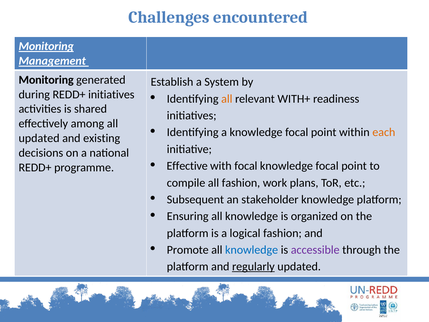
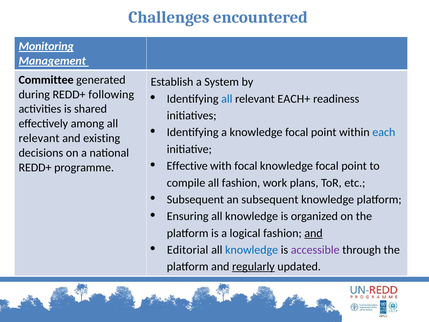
Monitoring at (46, 80): Monitoring -> Committee
REDD+ initiatives: initiatives -> following
all at (227, 99) colour: orange -> blue
WITH+: WITH+ -> EACH+
each colour: orange -> blue
updated at (39, 138): updated -> relevant
an stakeholder: stakeholder -> subsequent
and at (314, 233) underline: none -> present
Promote: Promote -> Editorial
